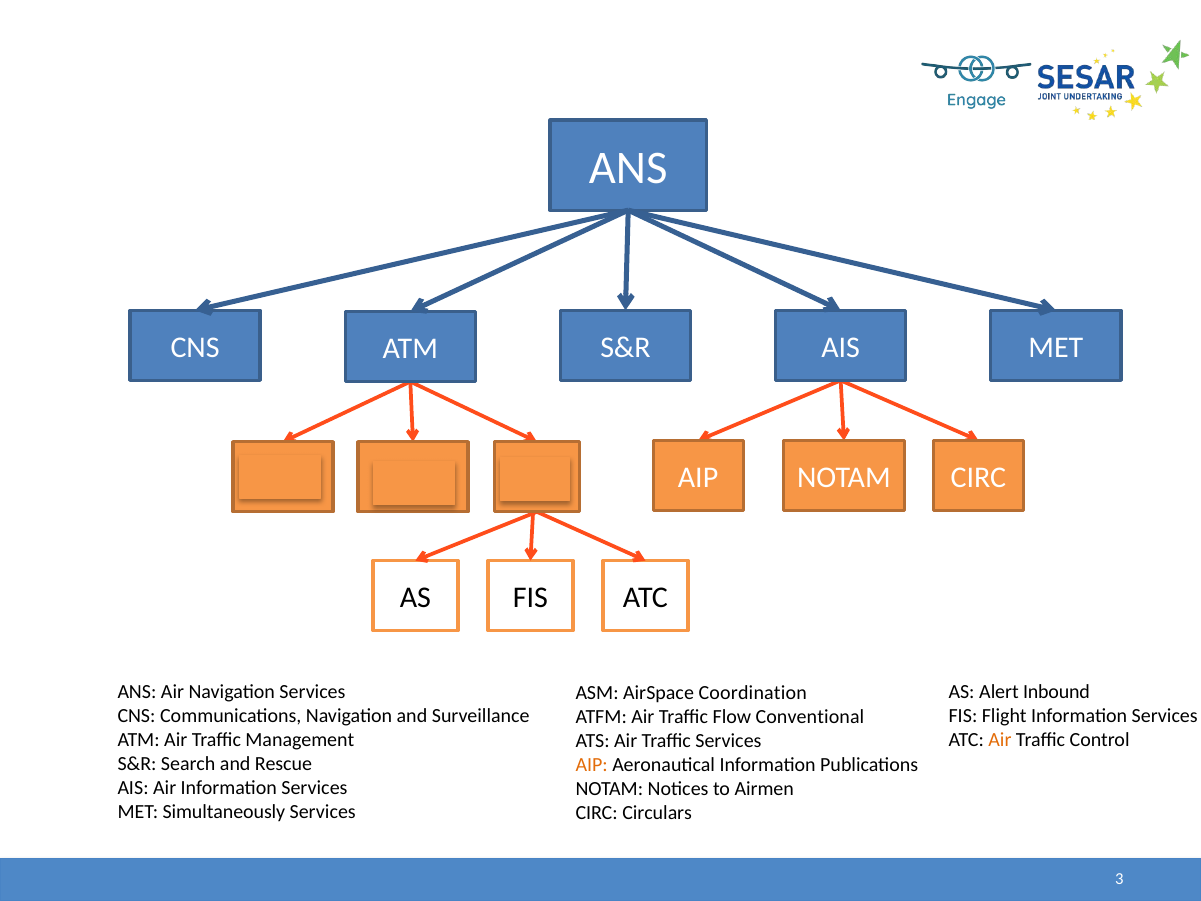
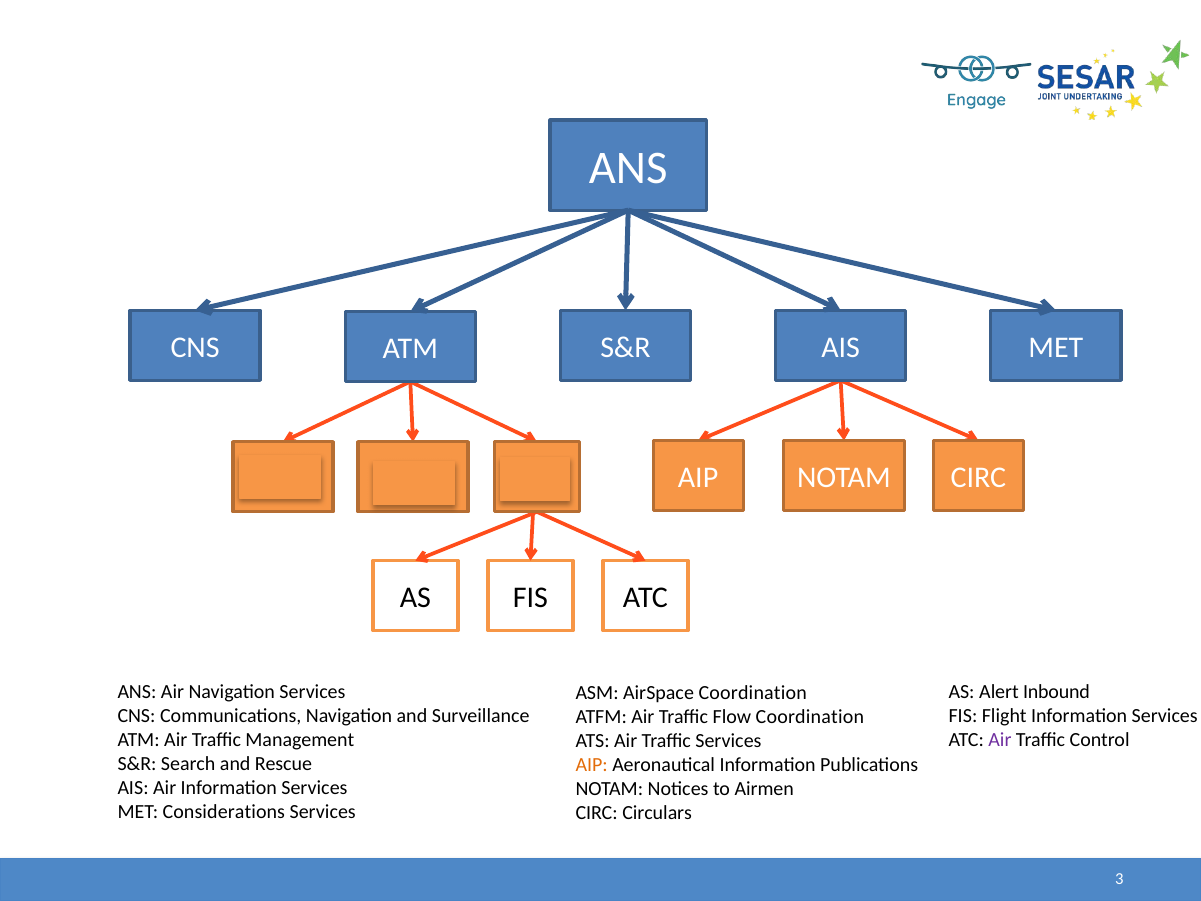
Flow Conventional: Conventional -> Coordination
Air at (1000, 740) colour: orange -> purple
Simultaneously: Simultaneously -> Considerations
